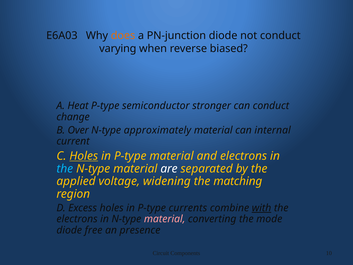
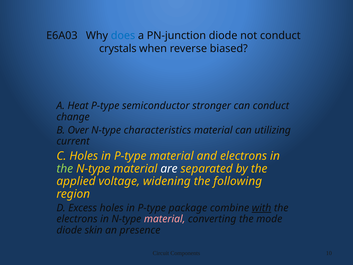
does colour: orange -> blue
varying: varying -> crystals
approximately: approximately -> characteristics
internal: internal -> utilizing
Holes at (84, 156) underline: present -> none
the at (65, 168) colour: light blue -> light green
matching: matching -> following
currents: currents -> package
free: free -> skin
